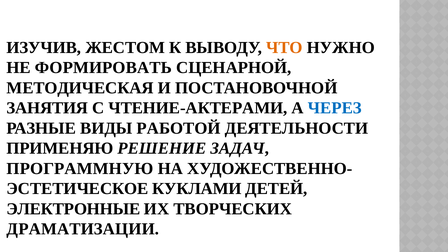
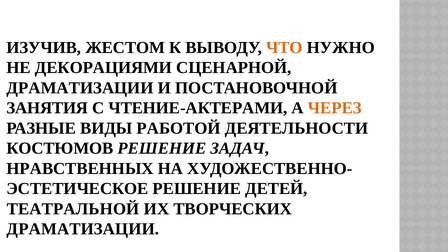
ФОРМИРОВАТЬ: ФОРМИРОВАТЬ -> ДЕКОРАЦИЯМИ
МЕТОДИЧЕСКАЯ at (80, 88): МЕТОДИЧЕСКАЯ -> ДРАМАТИЗАЦИИ
ЧЕРЕЗ colour: blue -> orange
ПРИМЕНЯЮ: ПРИМЕНЯЮ -> КОСТЮМОВ
ПРОГРАММНУЮ: ПРОГРАММНУЮ -> НРАВСТВЕННЫХ
КУКЛАМИ at (197, 189): КУКЛАМИ -> РЕШЕНИЕ
ЭЛЕКТРОННЫЕ: ЭЛЕКТРОННЫЕ -> ТЕАТРАЛЬНОЙ
